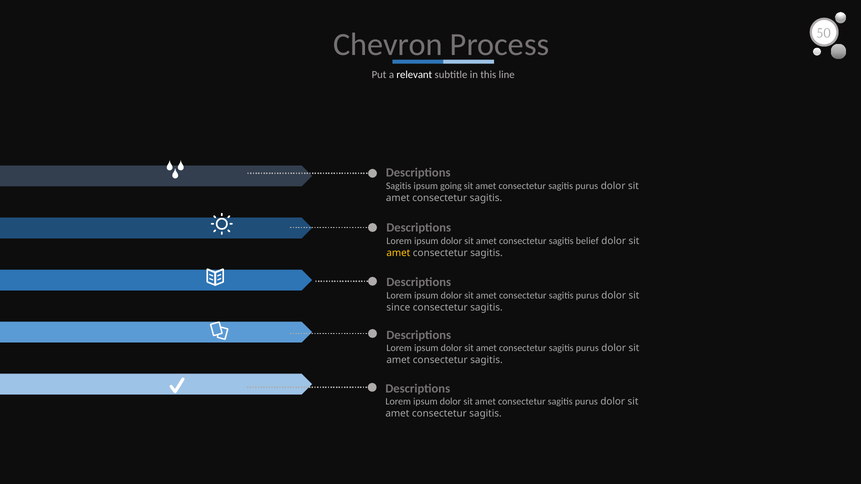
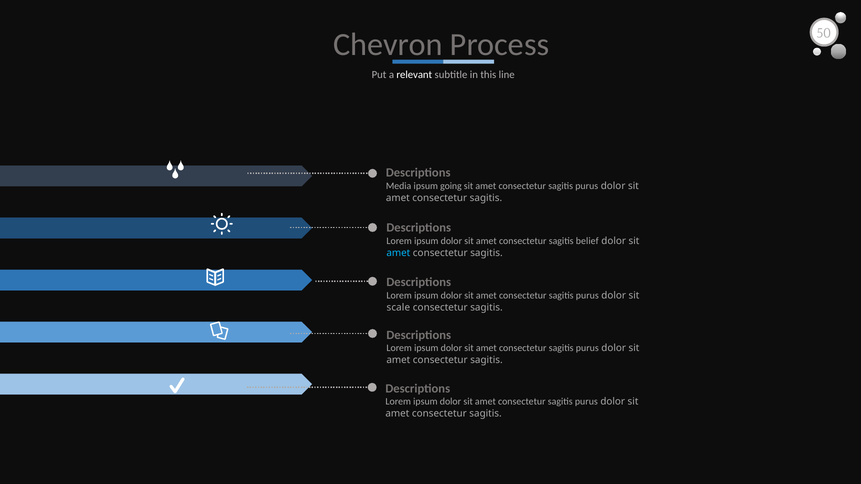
Sagitis at (399, 186): Sagitis -> Media
amet at (398, 253) colour: yellow -> light blue
since: since -> scale
